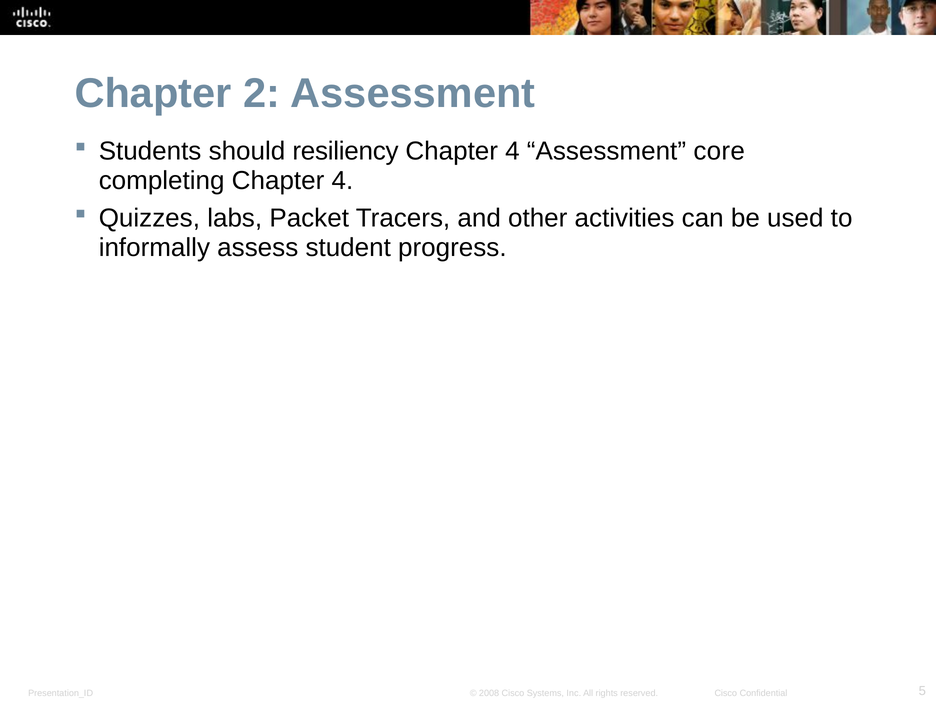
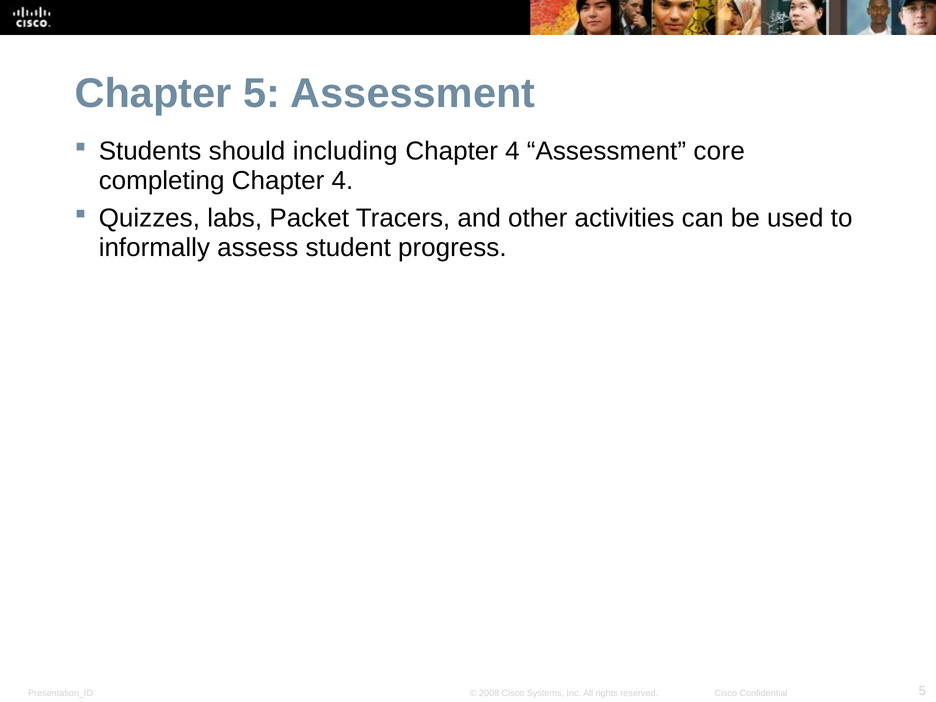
Chapter 2: 2 -> 5
resiliency: resiliency -> including
